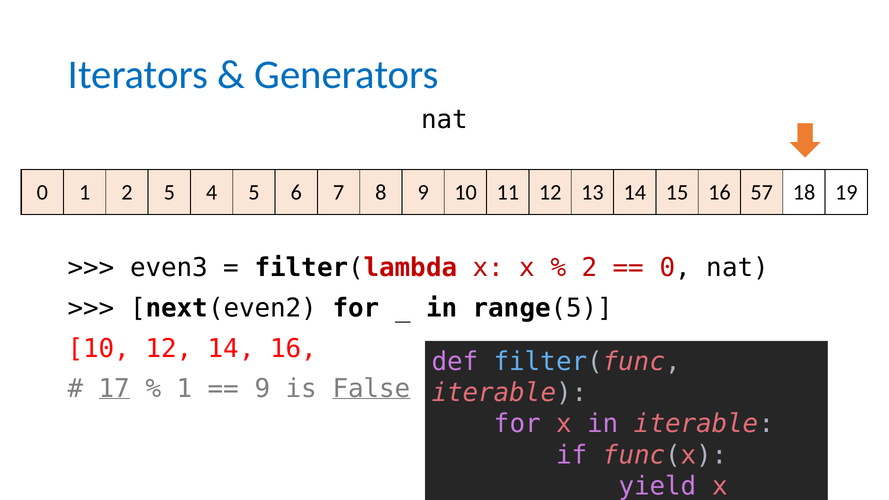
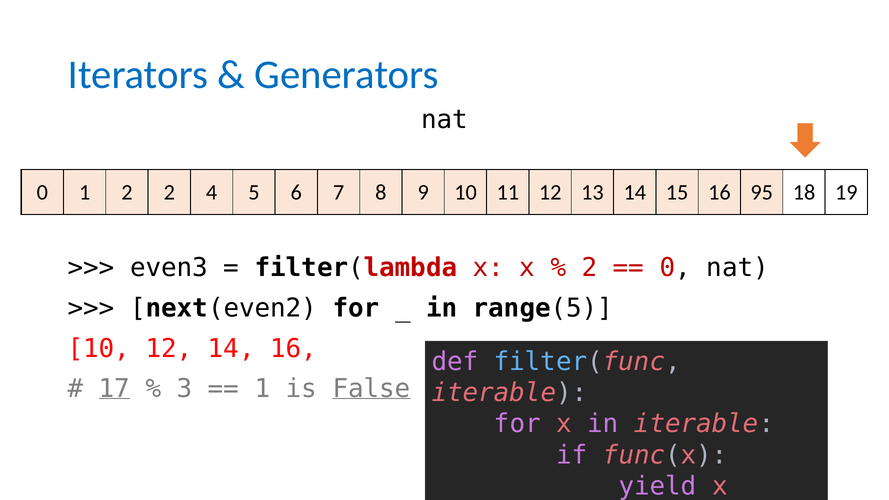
2 5: 5 -> 2
57: 57 -> 95
1 at (184, 389): 1 -> 3
9 at (262, 389): 9 -> 1
